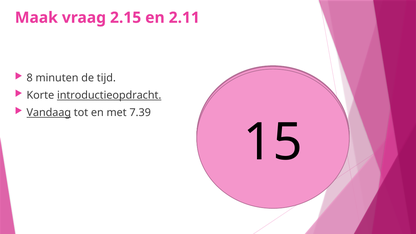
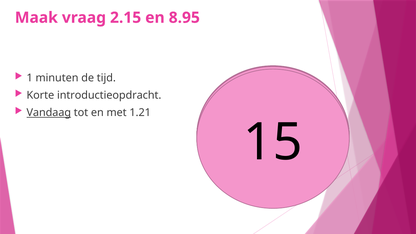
2.11: 2.11 -> 8.95
8: 8 -> 1
introductieopdracht underline: present -> none
7.39: 7.39 -> 1.21
